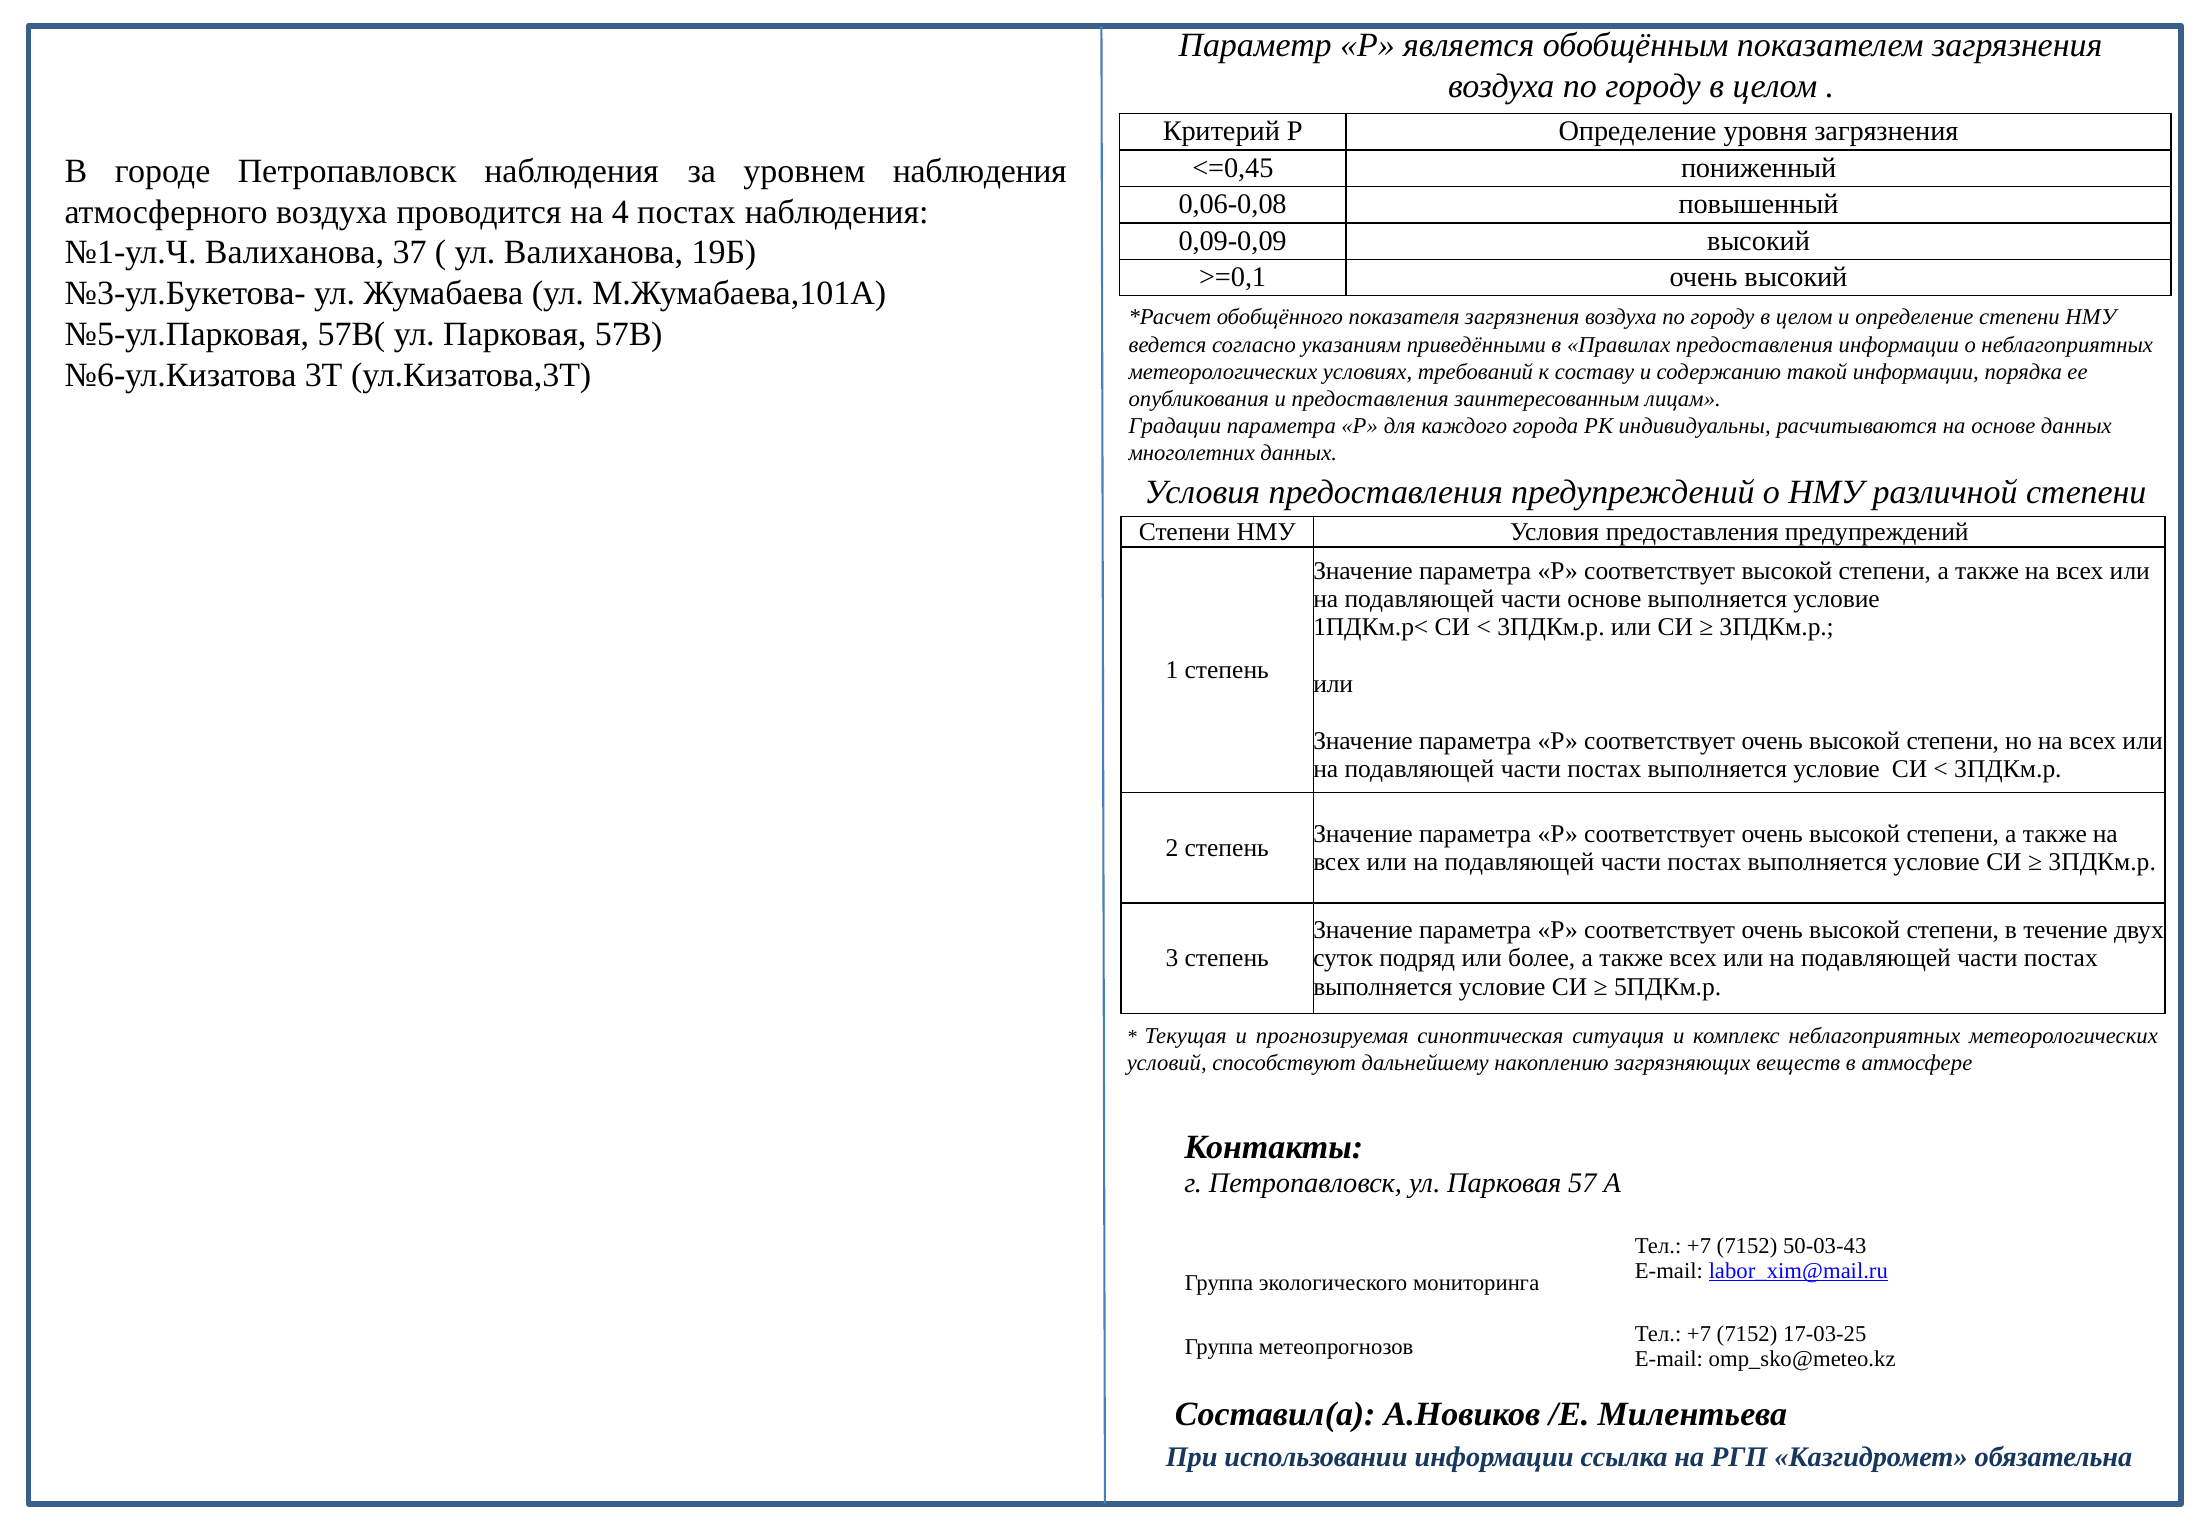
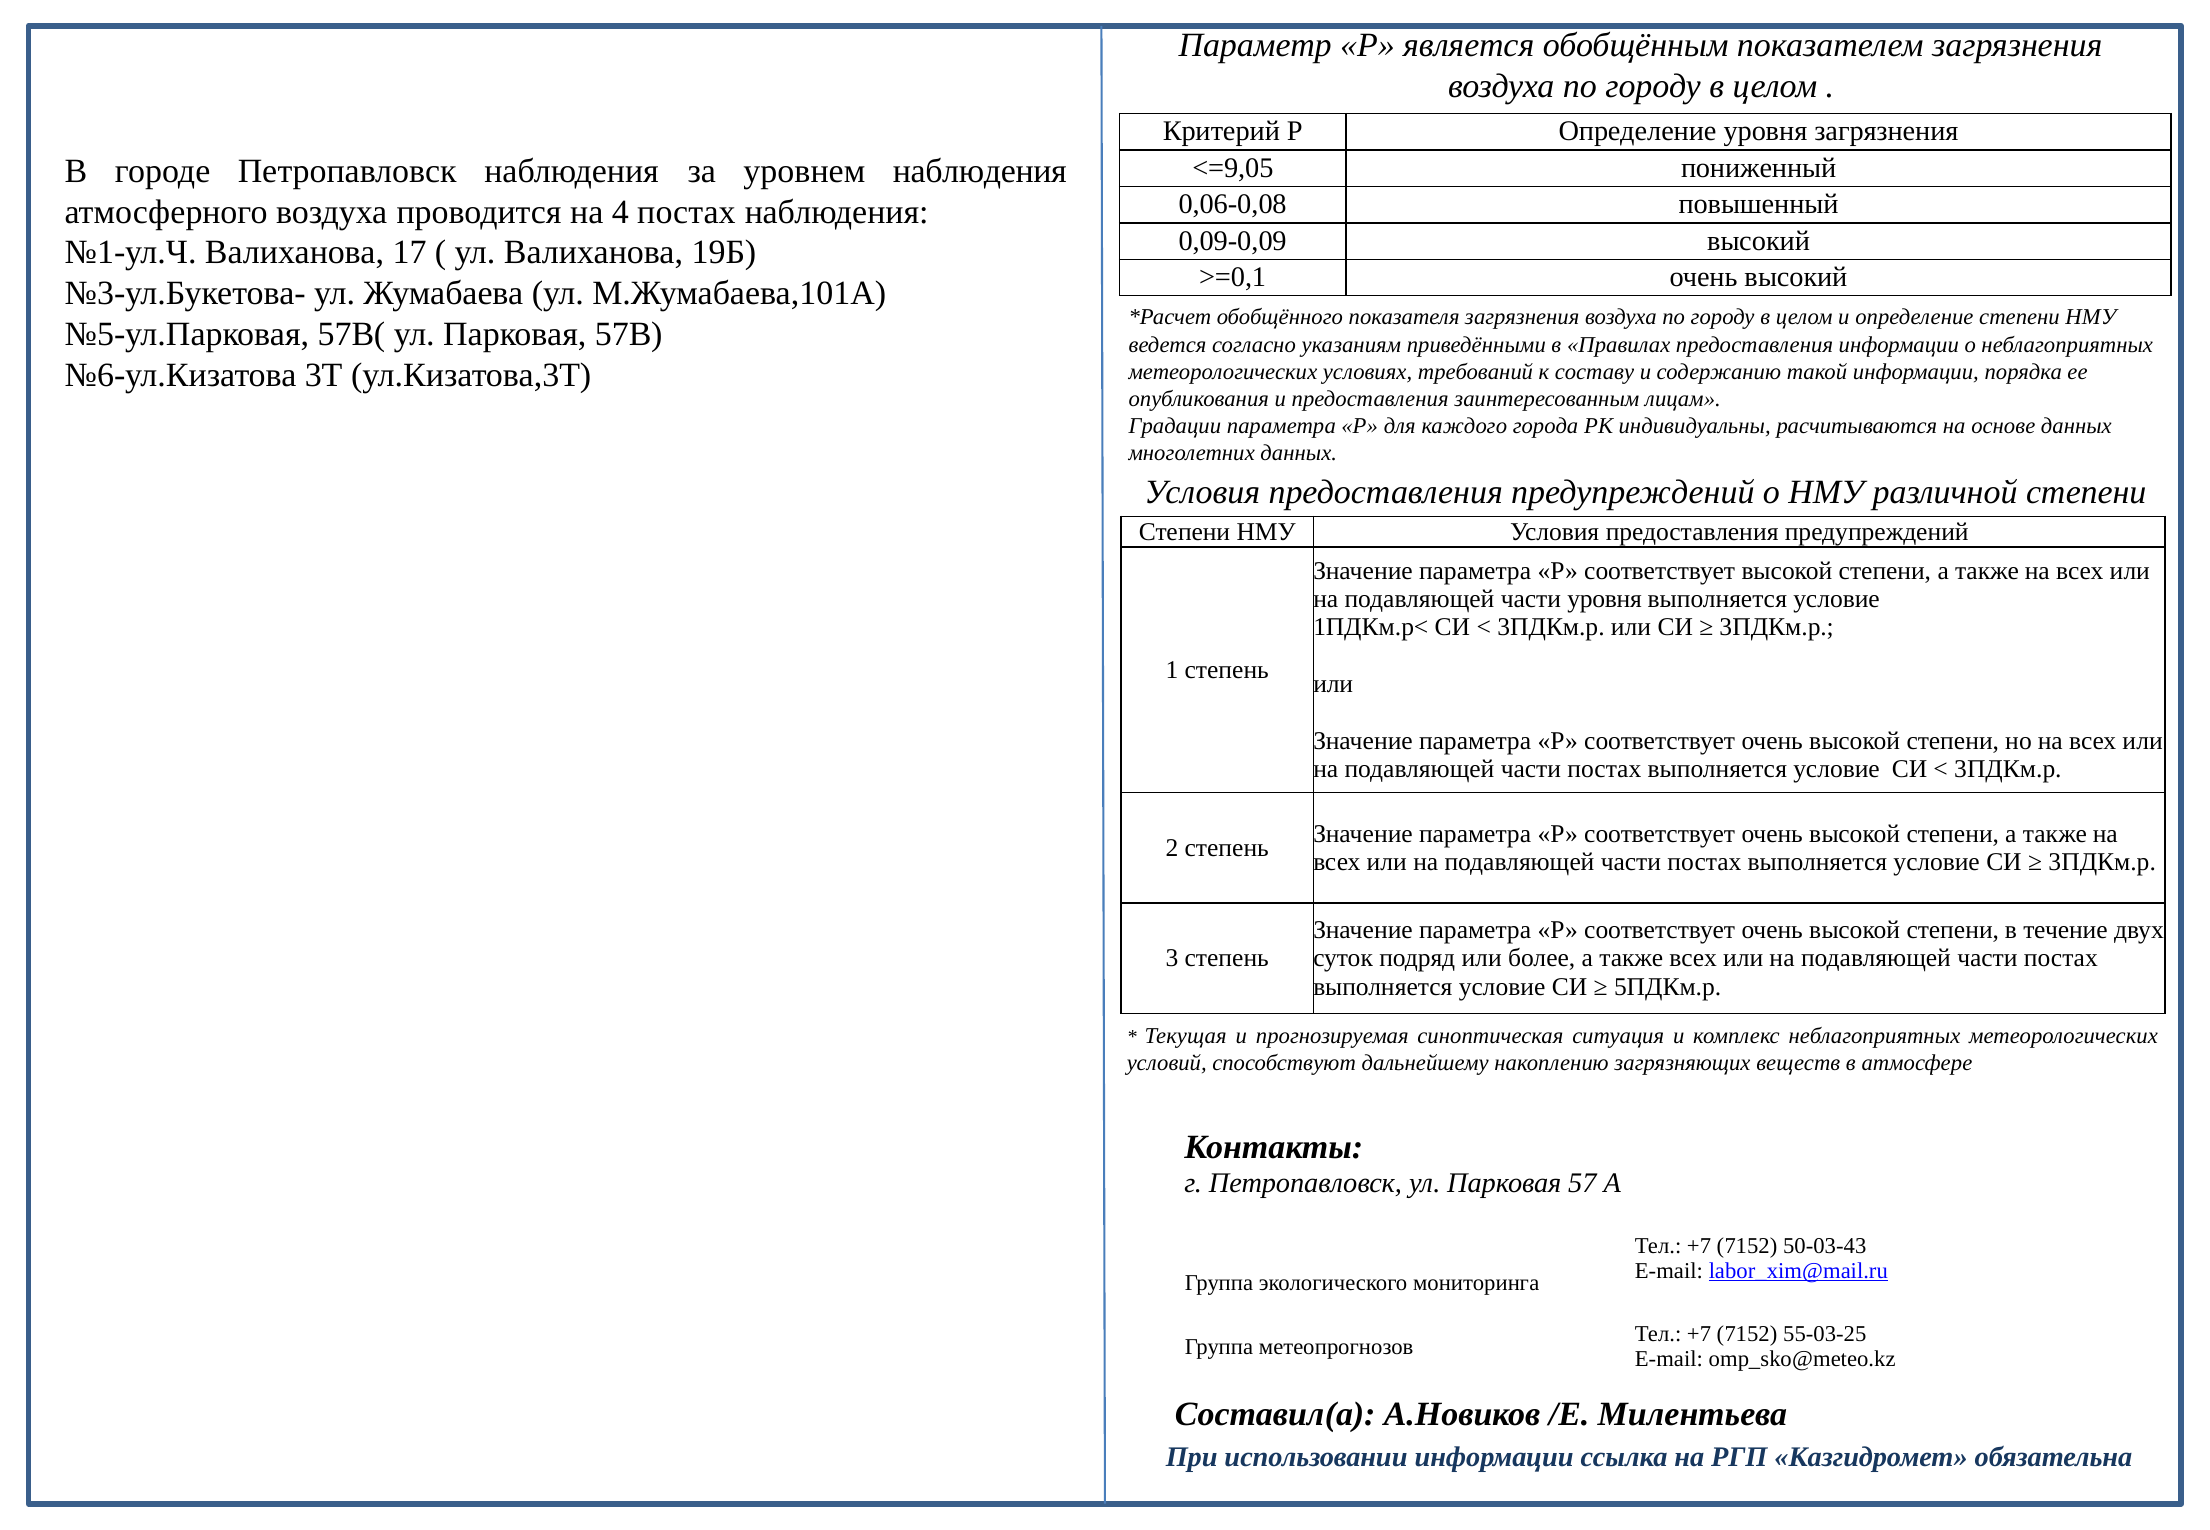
<=0,45: <=0,45 -> <=9,05
37: 37 -> 17
части основе: основе -> уровня
17-03-25: 17-03-25 -> 55-03-25
